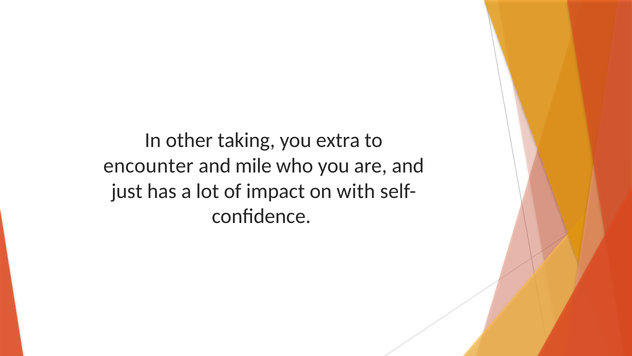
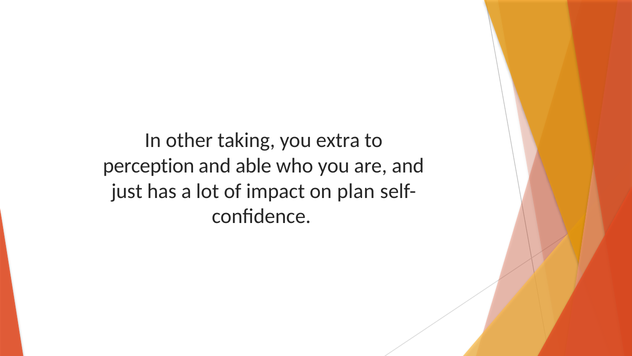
encounter: encounter -> perception
mile: mile -> able
with: with -> plan
